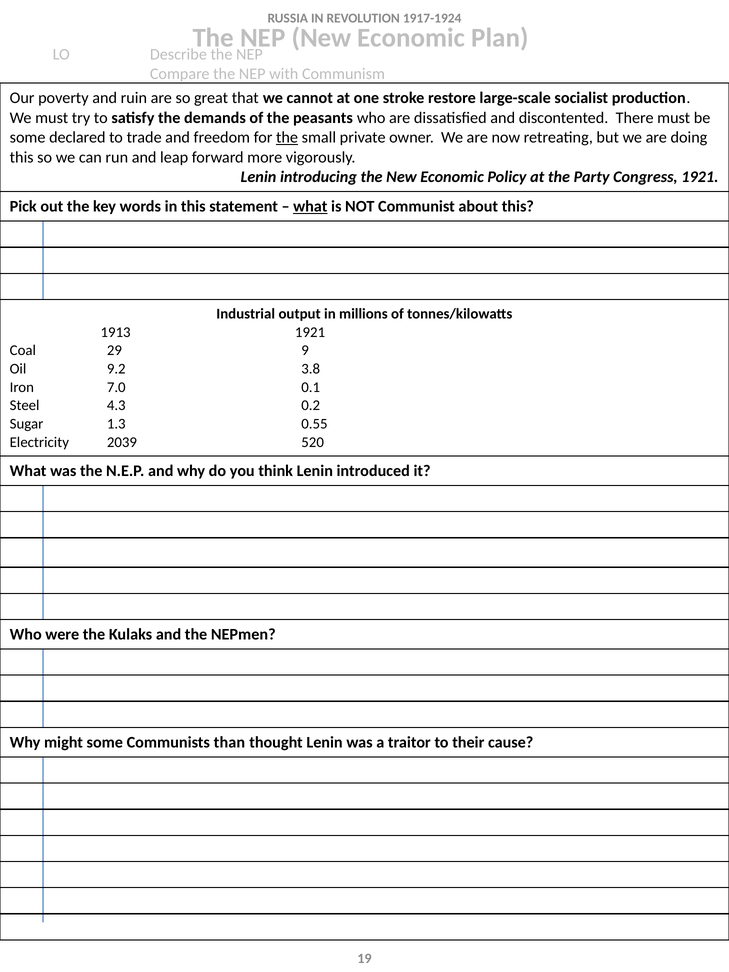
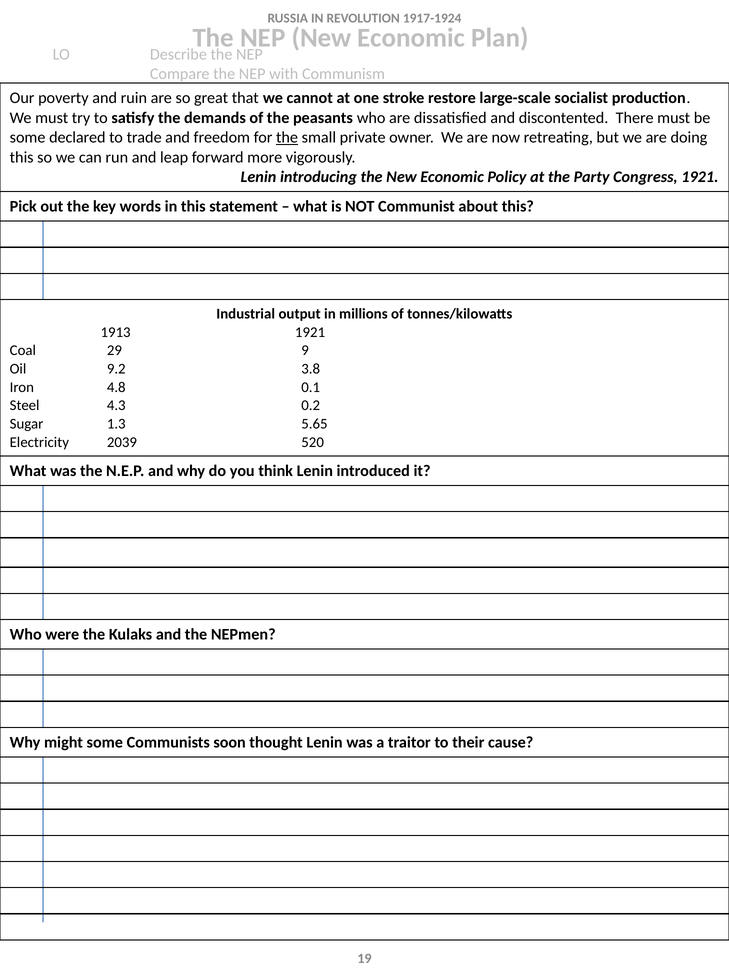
what at (310, 207) underline: present -> none
7.0: 7.0 -> 4.8
0.55: 0.55 -> 5.65
than: than -> soon
